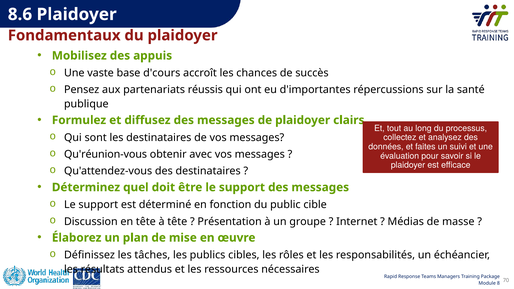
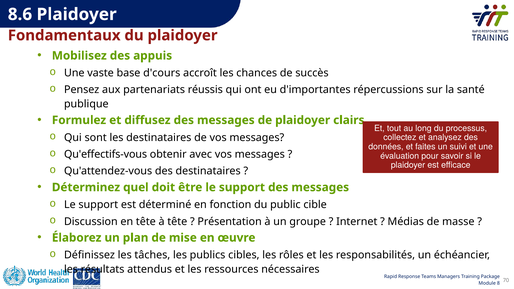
Qu'réunion-vous: Qu'réunion-vous -> Qu'effectifs-vous
